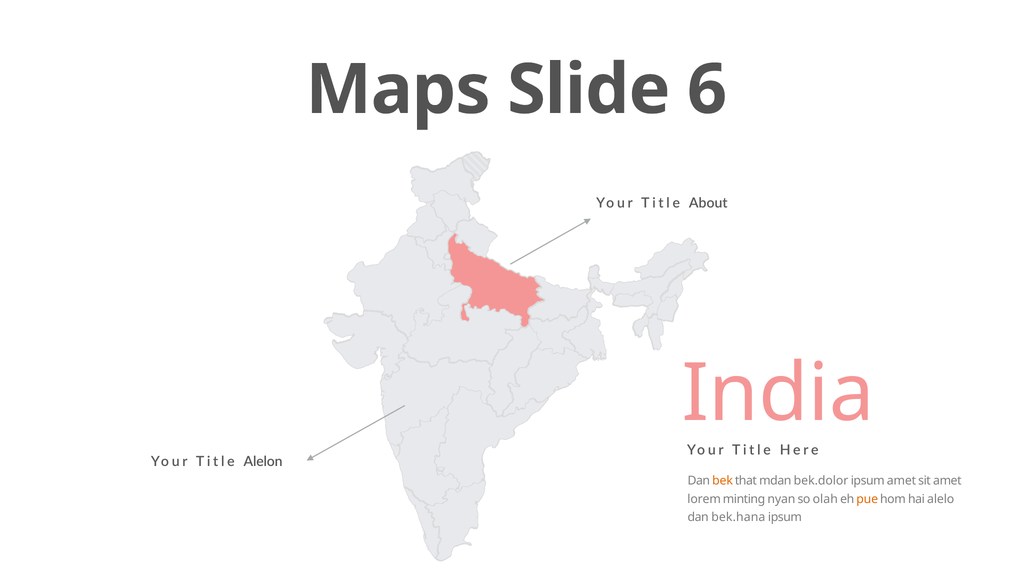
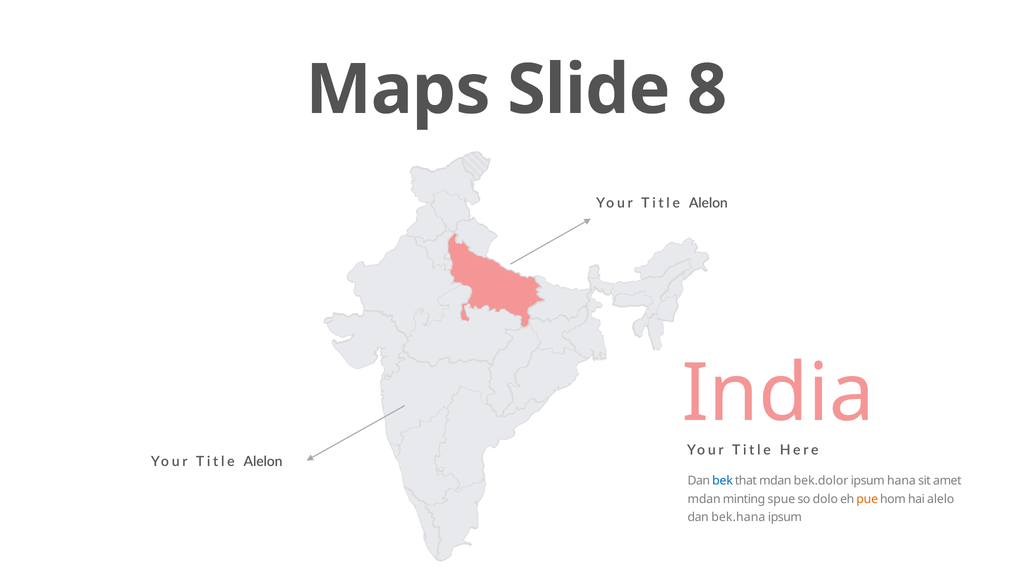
6: 6 -> 8
About at (708, 203): About -> Alelon
bek colour: orange -> blue
ipsum amet: amet -> hana
lorem at (704, 499): lorem -> mdan
nyan: nyan -> spue
olah: olah -> dolo
